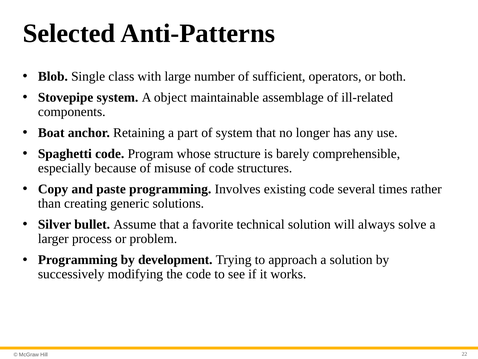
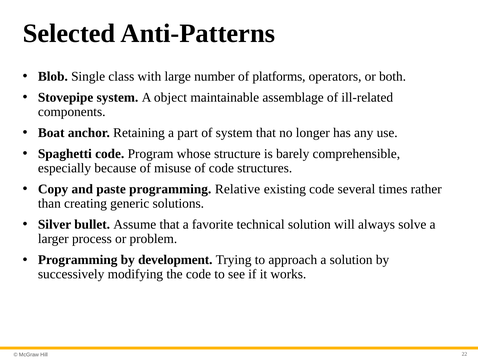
sufficient: sufficient -> platforms
Involves: Involves -> Relative
